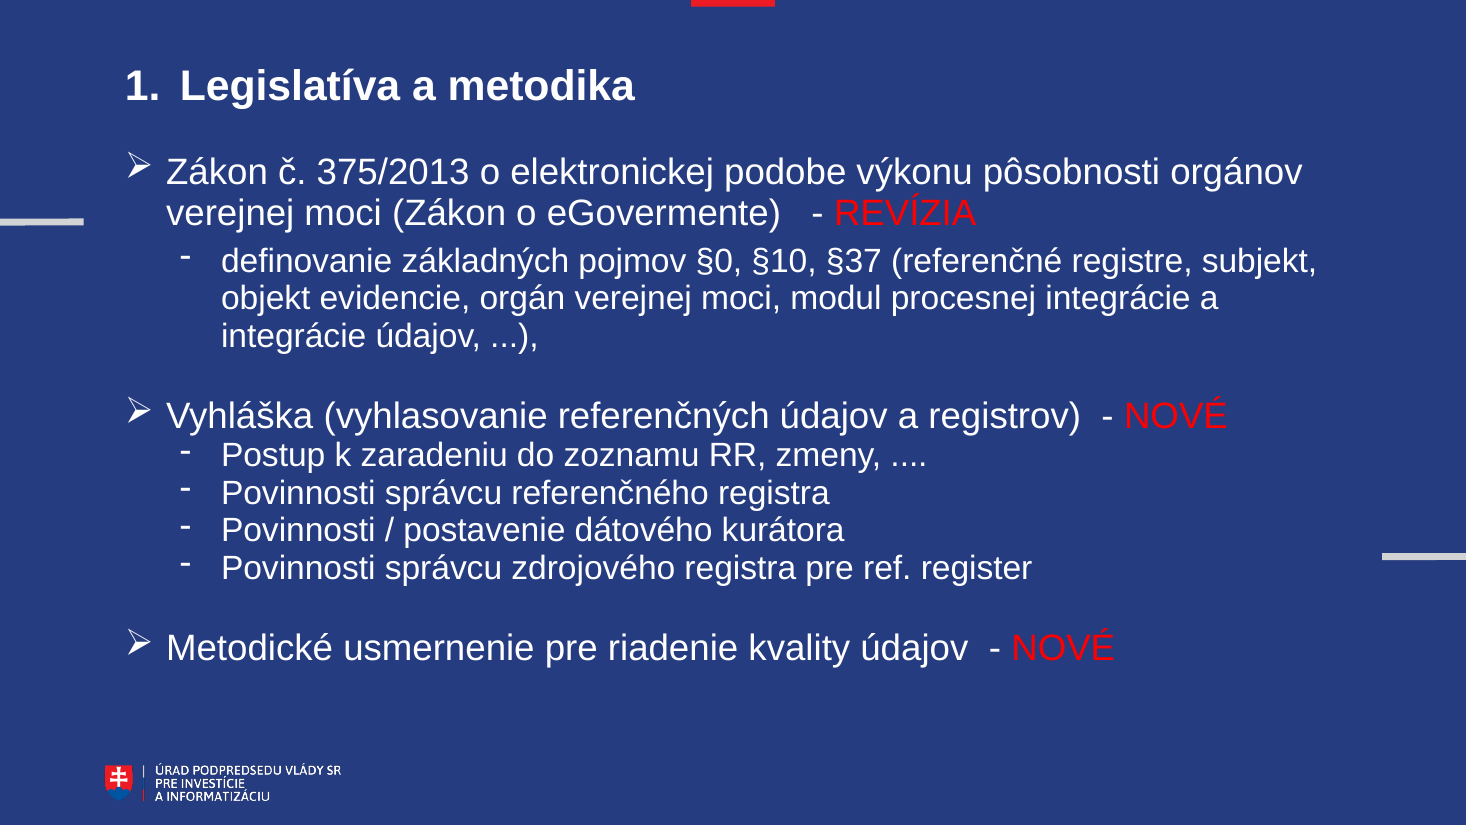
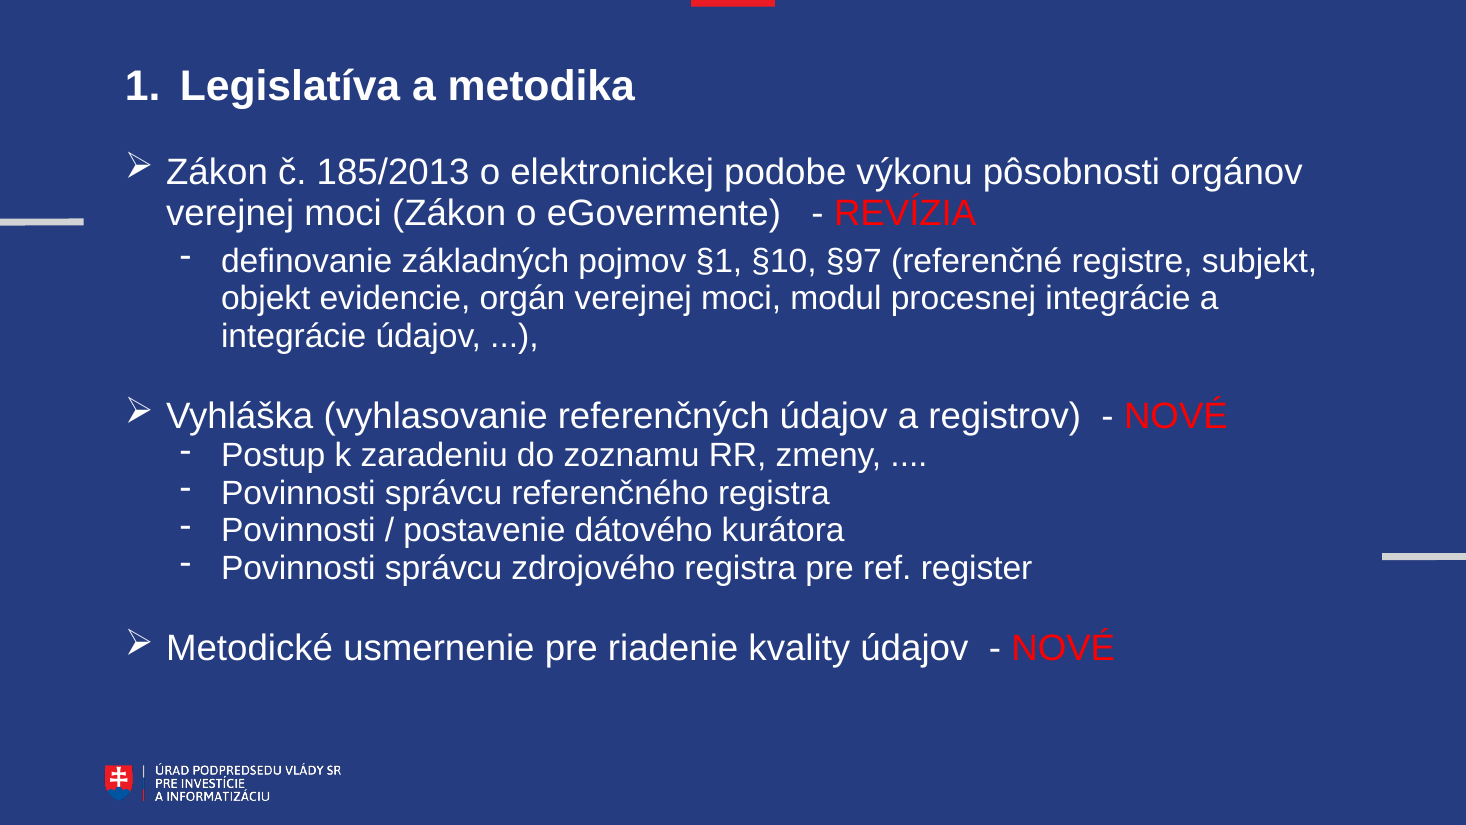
375/2013: 375/2013 -> 185/2013
§0: §0 -> §1
§37: §37 -> §97
